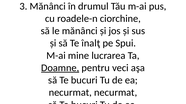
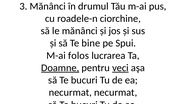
înalţ: înalţ -> bine
mine: mine -> folos
veci underline: none -> present
